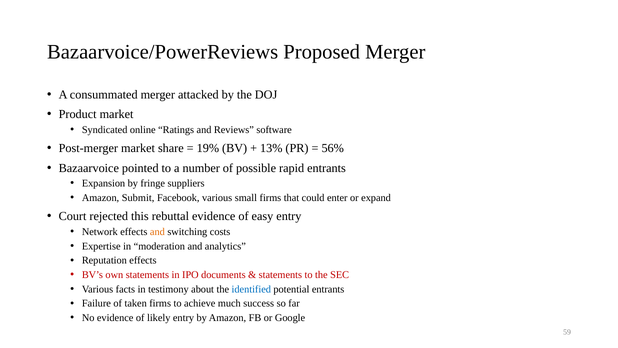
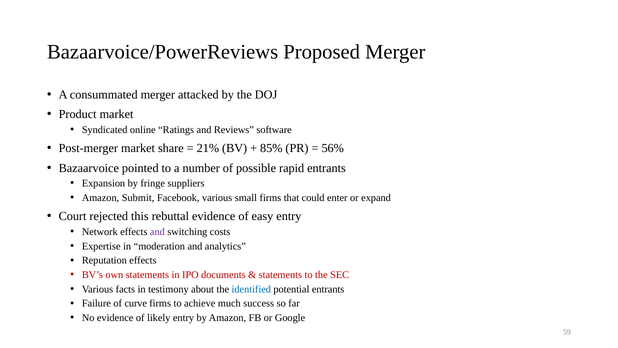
19%: 19% -> 21%
13%: 13% -> 85%
and at (157, 232) colour: orange -> purple
taken: taken -> curve
